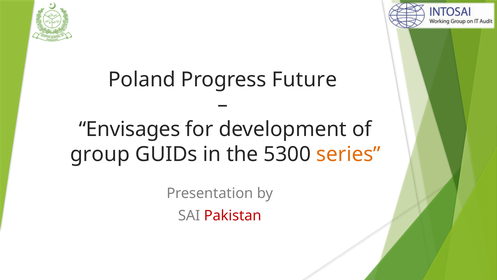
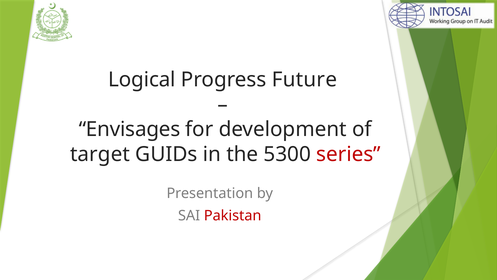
Poland: Poland -> Logical
group: group -> target
series colour: orange -> red
